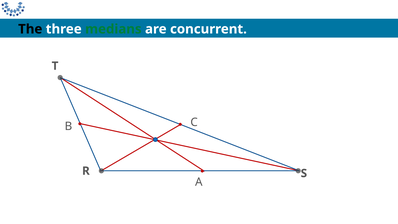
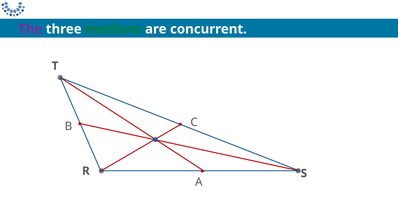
The colour: black -> purple
